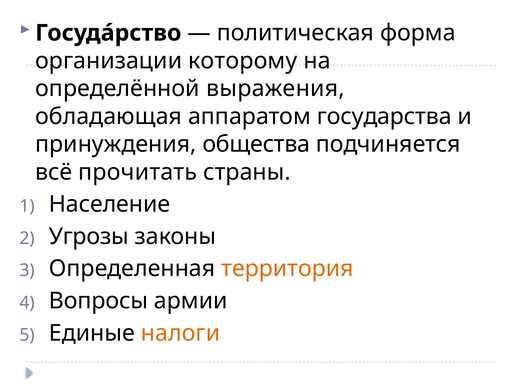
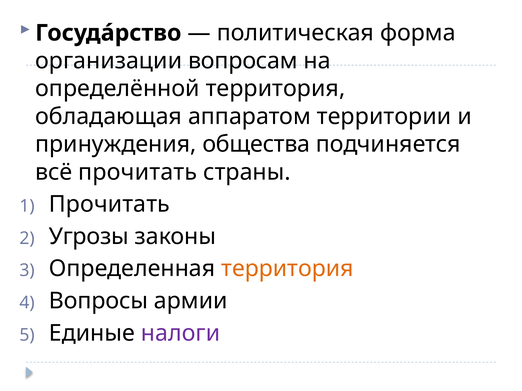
которому: которому -> вопросам
определённой выражения: выражения -> территория
государства: государства -> территории
Население at (109, 205): Население -> Прочитать
налоги colour: orange -> purple
